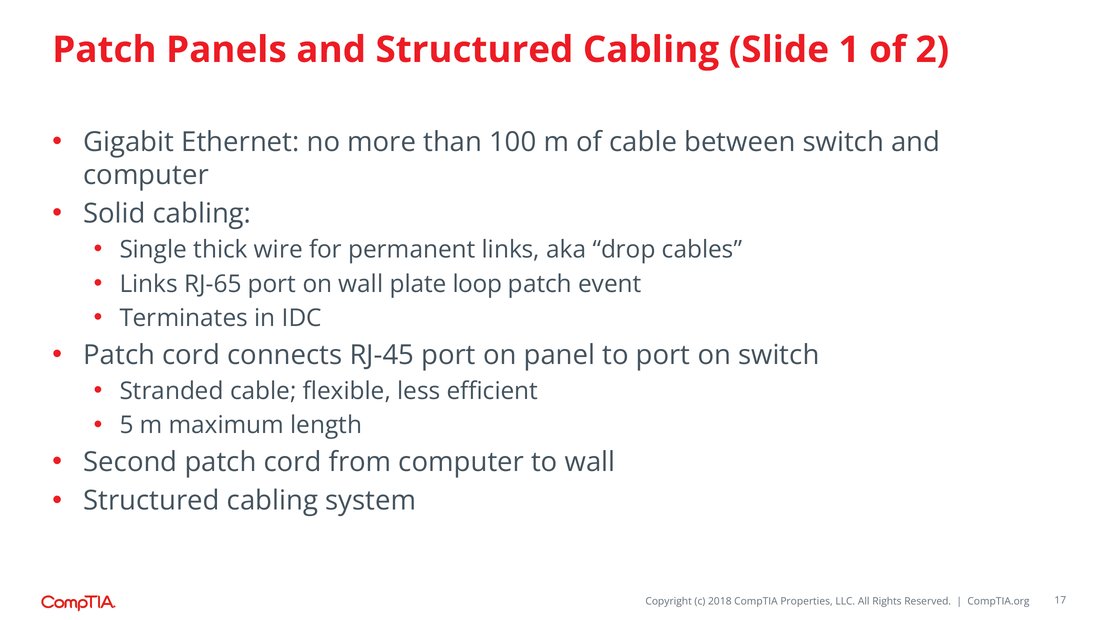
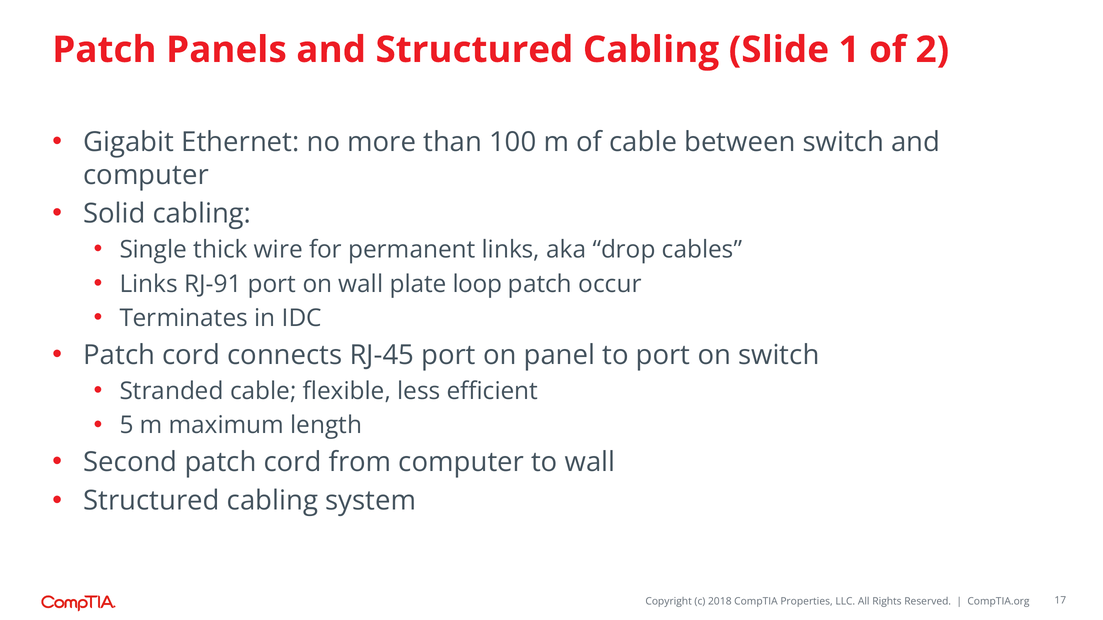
RJ-65: RJ-65 -> RJ-91
event: event -> occur
